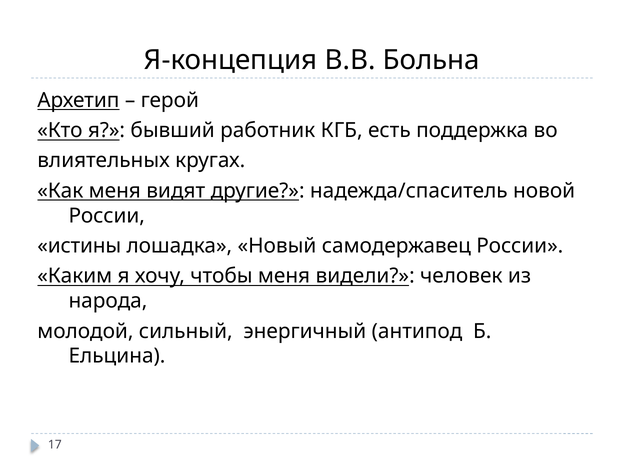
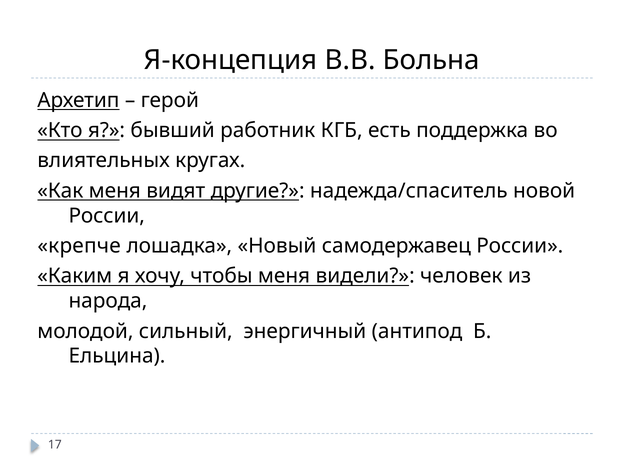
истины: истины -> крепче
